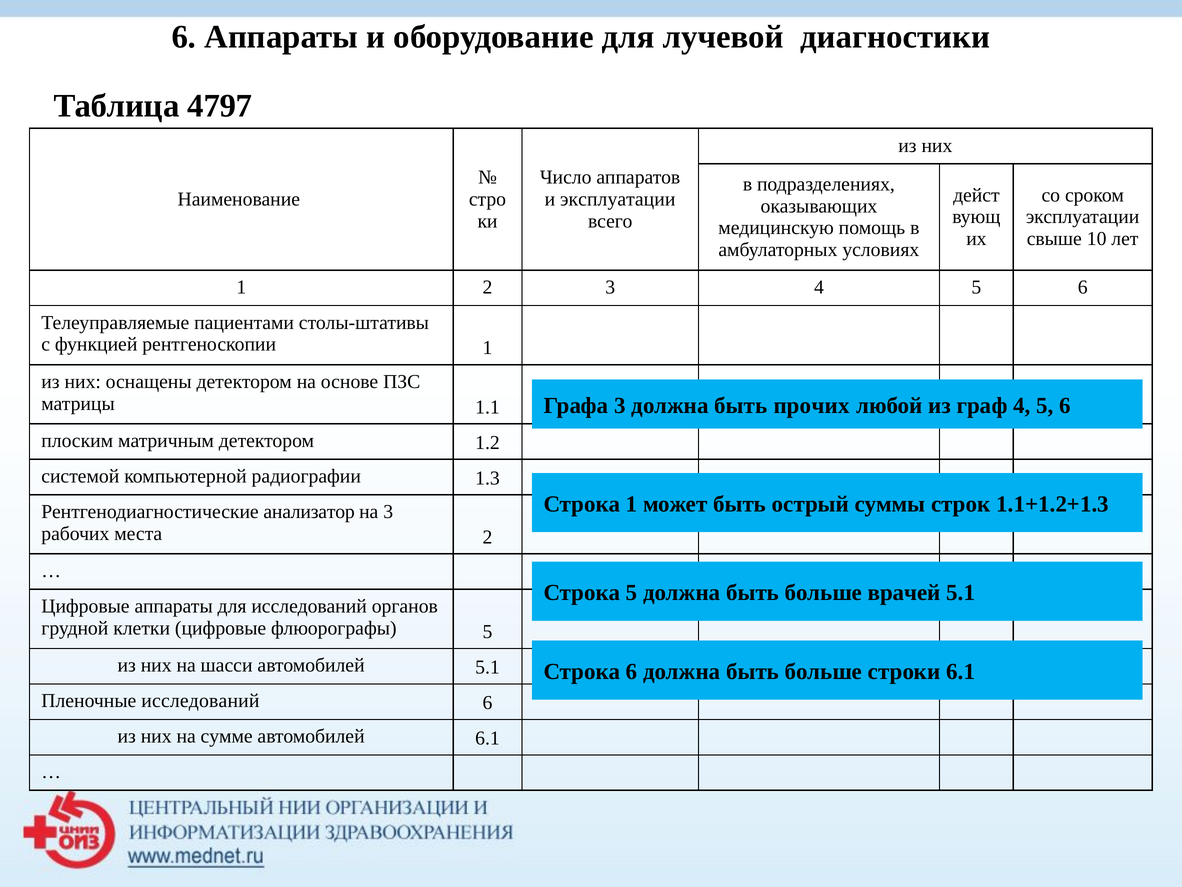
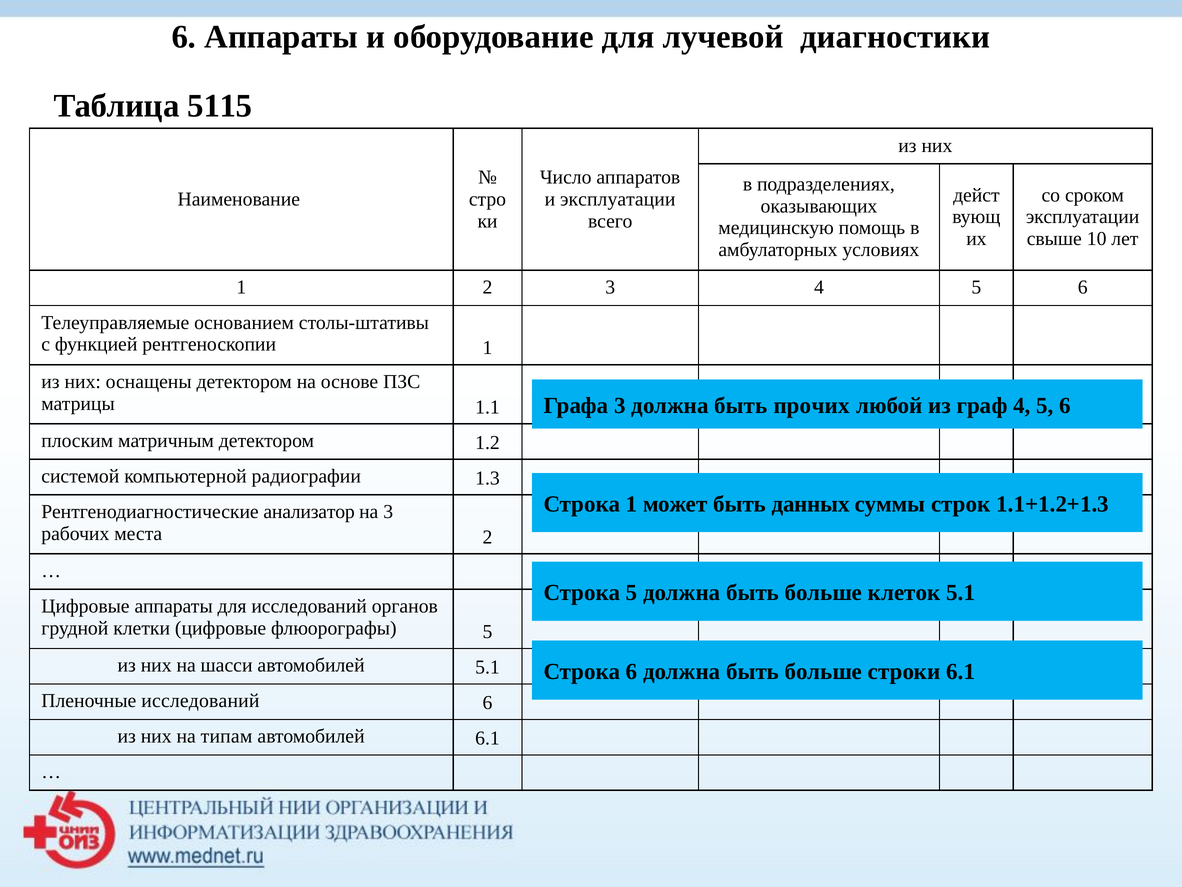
4797: 4797 -> 5115
пациентами: пациентами -> основанием
острый: острый -> данных
врачей: врачей -> клеток
сумме: сумме -> типам
